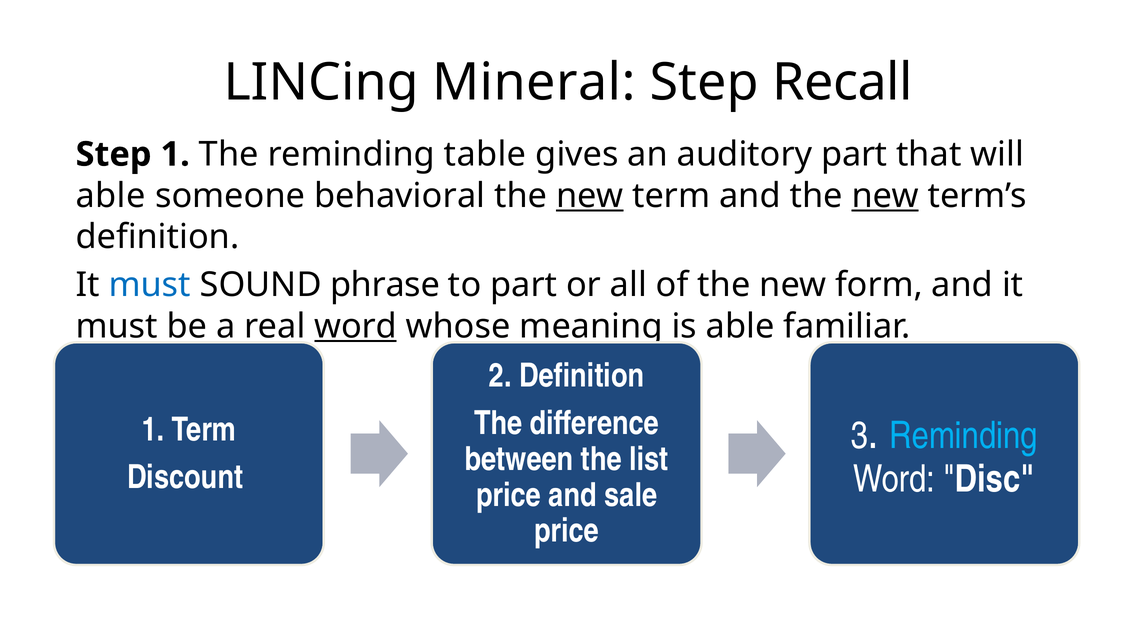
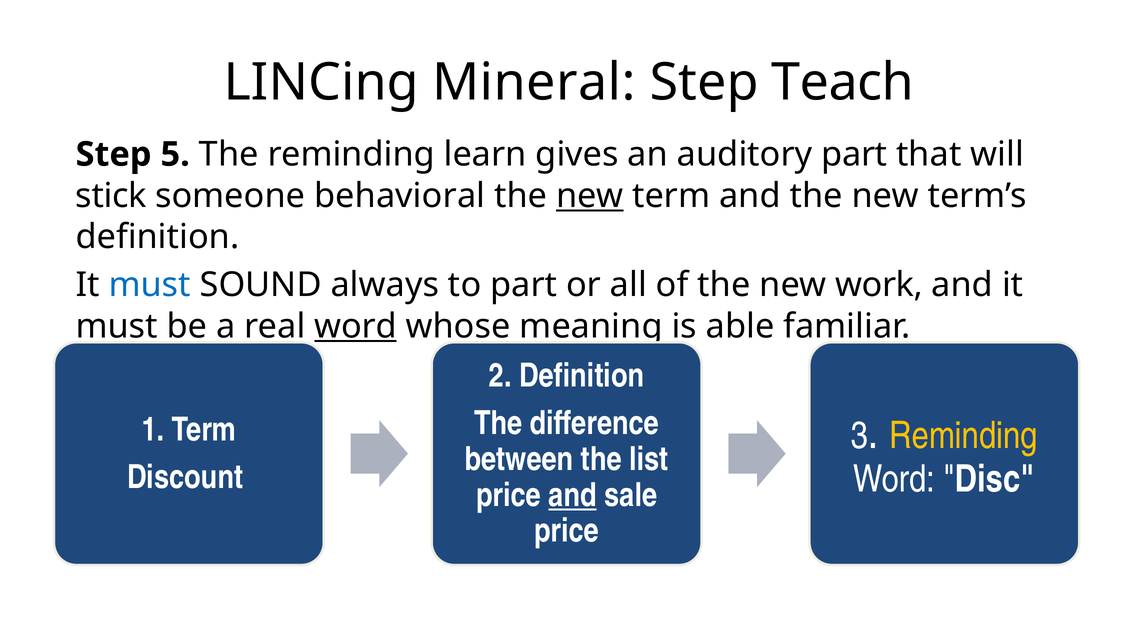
Recall: Recall -> Teach
Step 1: 1 -> 5
table: table -> learn
able at (111, 196): able -> stick
new at (885, 196) underline: present -> none
phrase: phrase -> always
form: form -> work
Reminding at (964, 436) colour: light blue -> yellow
and at (573, 495) underline: none -> present
